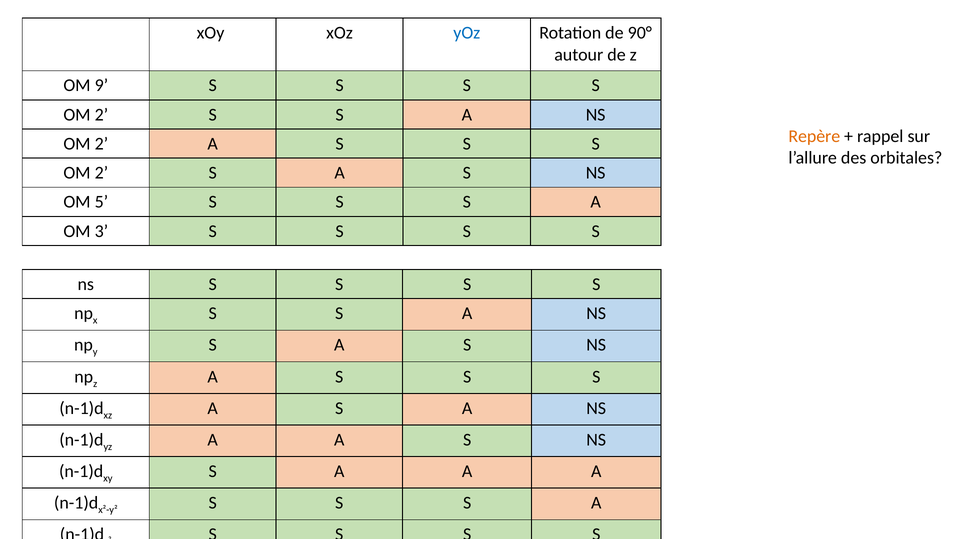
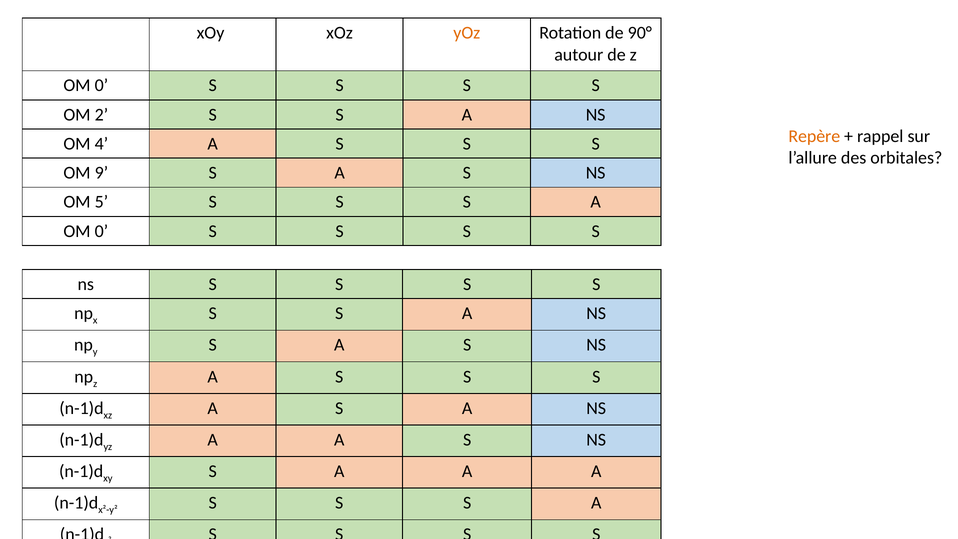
yOz colour: blue -> orange
9 at (101, 85): 9 -> 0
2 at (101, 144): 2 -> 4
2 at (101, 173): 2 -> 9
3 at (101, 231): 3 -> 0
